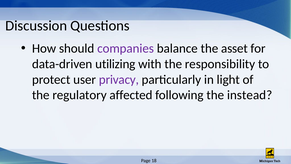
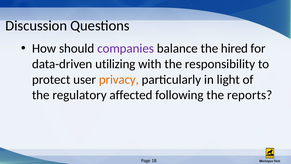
asset: asset -> hired
privacy colour: purple -> orange
instead: instead -> reports
